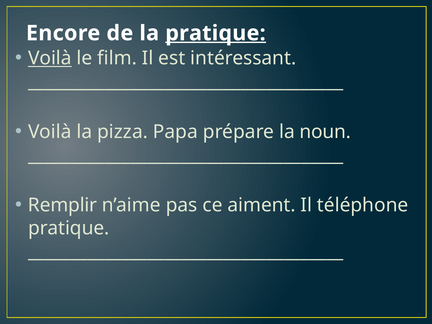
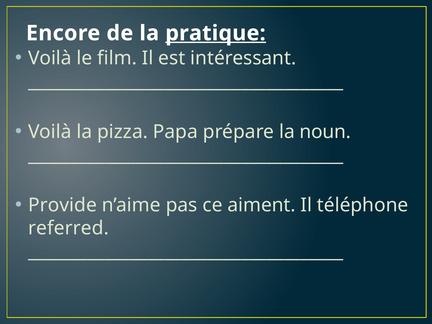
Voilà at (50, 58) underline: present -> none
Remplir: Remplir -> Provide
pratique at (69, 228): pratique -> referred
